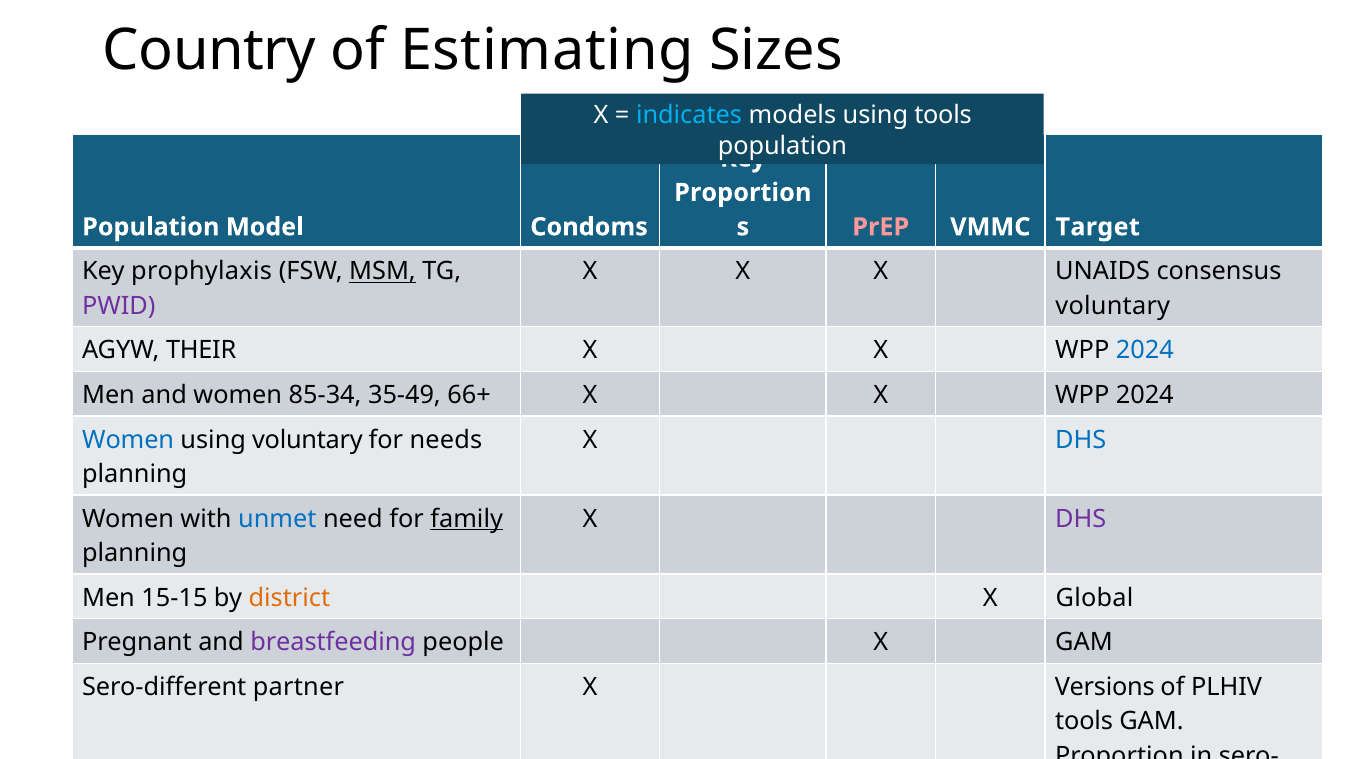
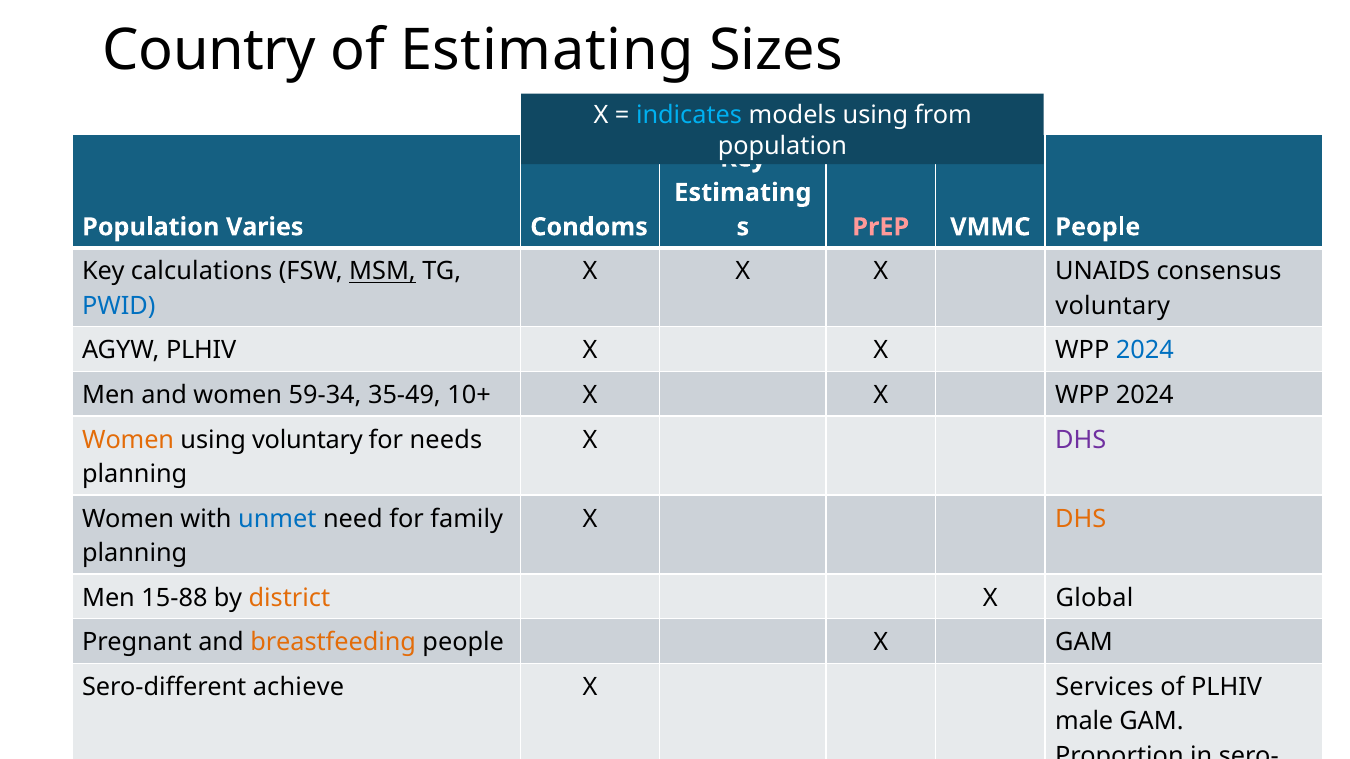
using tools: tools -> from
Proportion at (743, 193): Proportion -> Estimating
Model: Model -> Varies
VMMC Target: Target -> People
prophylaxis: prophylaxis -> calculations
PWID colour: purple -> blue
AGYW THEIR: THEIR -> PLHIV
85-34: 85-34 -> 59-34
66+: 66+ -> 10+
Women at (128, 440) colour: blue -> orange
DHS at (1081, 440) colour: blue -> purple
family underline: present -> none
DHS at (1081, 519) colour: purple -> orange
15-15: 15-15 -> 15-88
breastfeeding colour: purple -> orange
partner: partner -> achieve
Versions: Versions -> Services
tools at (1084, 722): tools -> male
